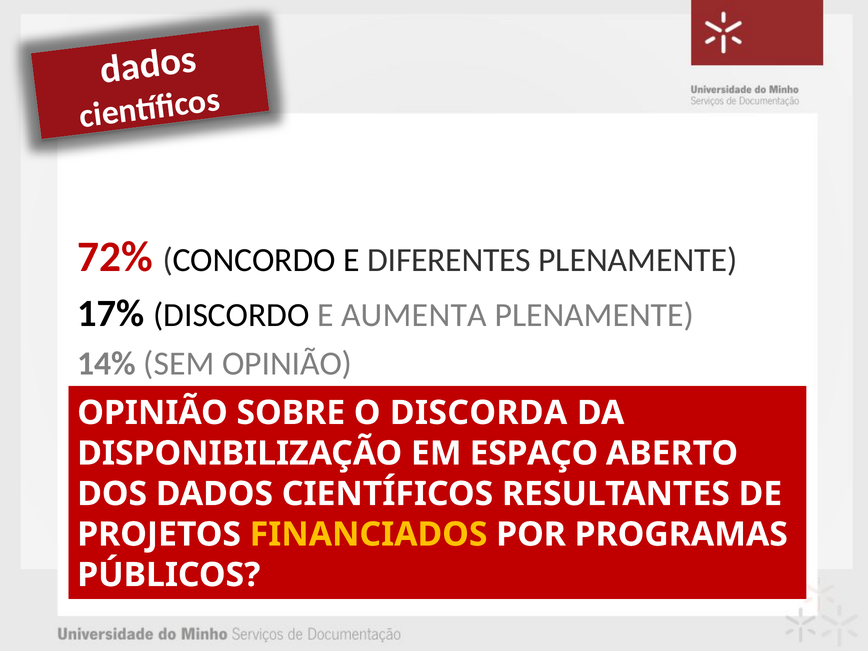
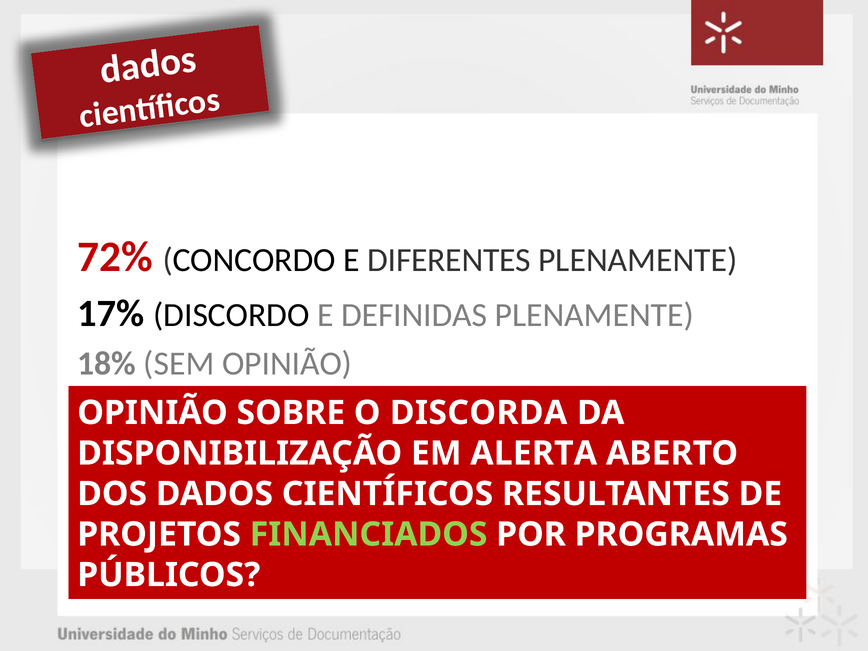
AUMENTA: AUMENTA -> DEFINIDAS
14%: 14% -> 18%
ESPAÇO: ESPAÇO -> ALERTA
FINANCIADOS colour: yellow -> light green
